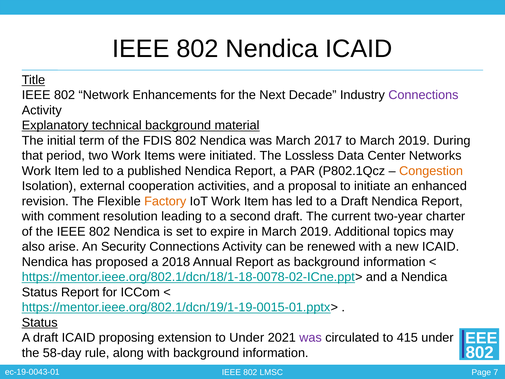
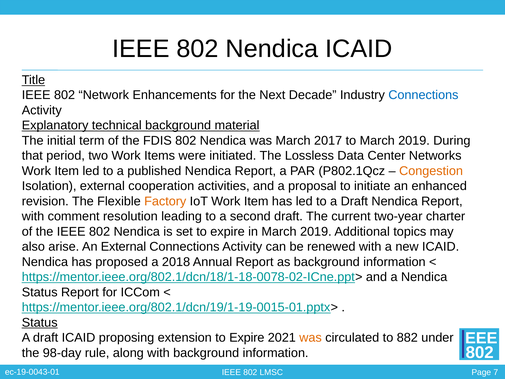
Connections at (423, 95) colour: purple -> blue
An Security: Security -> External
extension to Under: Under -> Expire
was at (311, 337) colour: purple -> orange
415: 415 -> 882
58-day: 58-day -> 98-day
